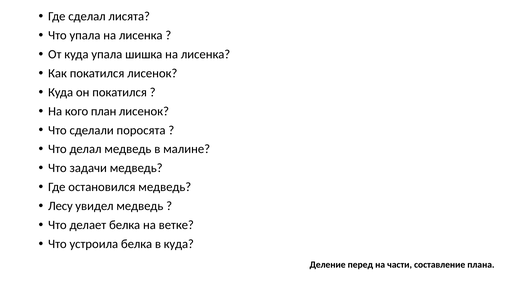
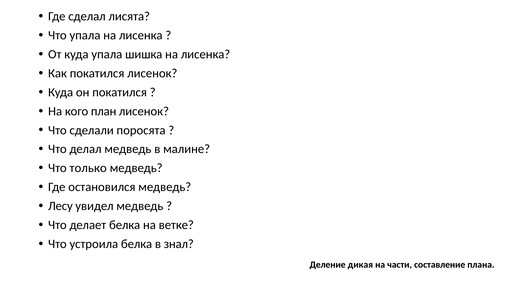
задачи: задачи -> только
в куда: куда -> знал
перед: перед -> дикая
